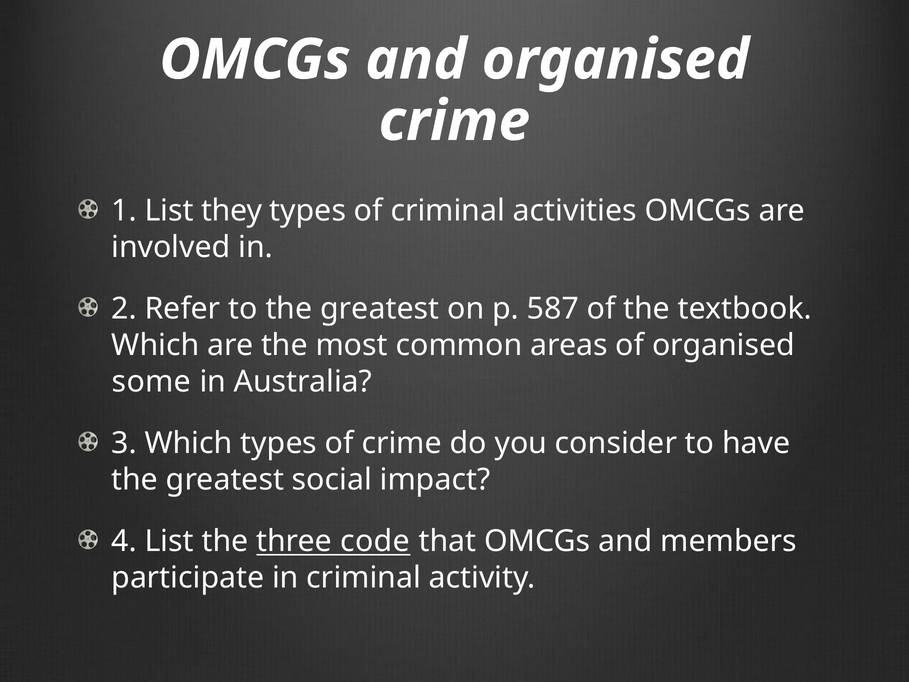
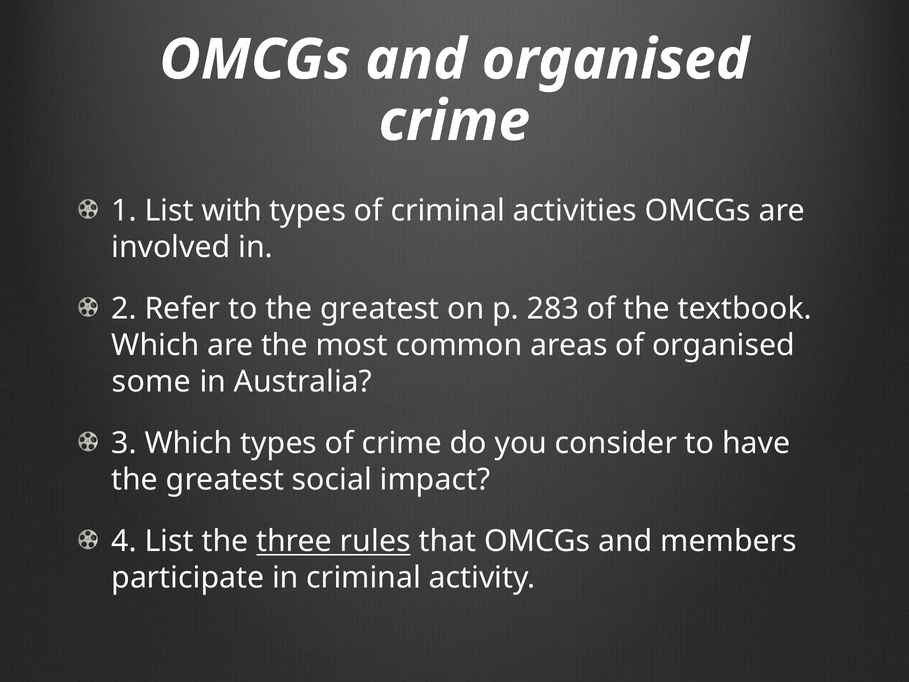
they: they -> with
587: 587 -> 283
code: code -> rules
